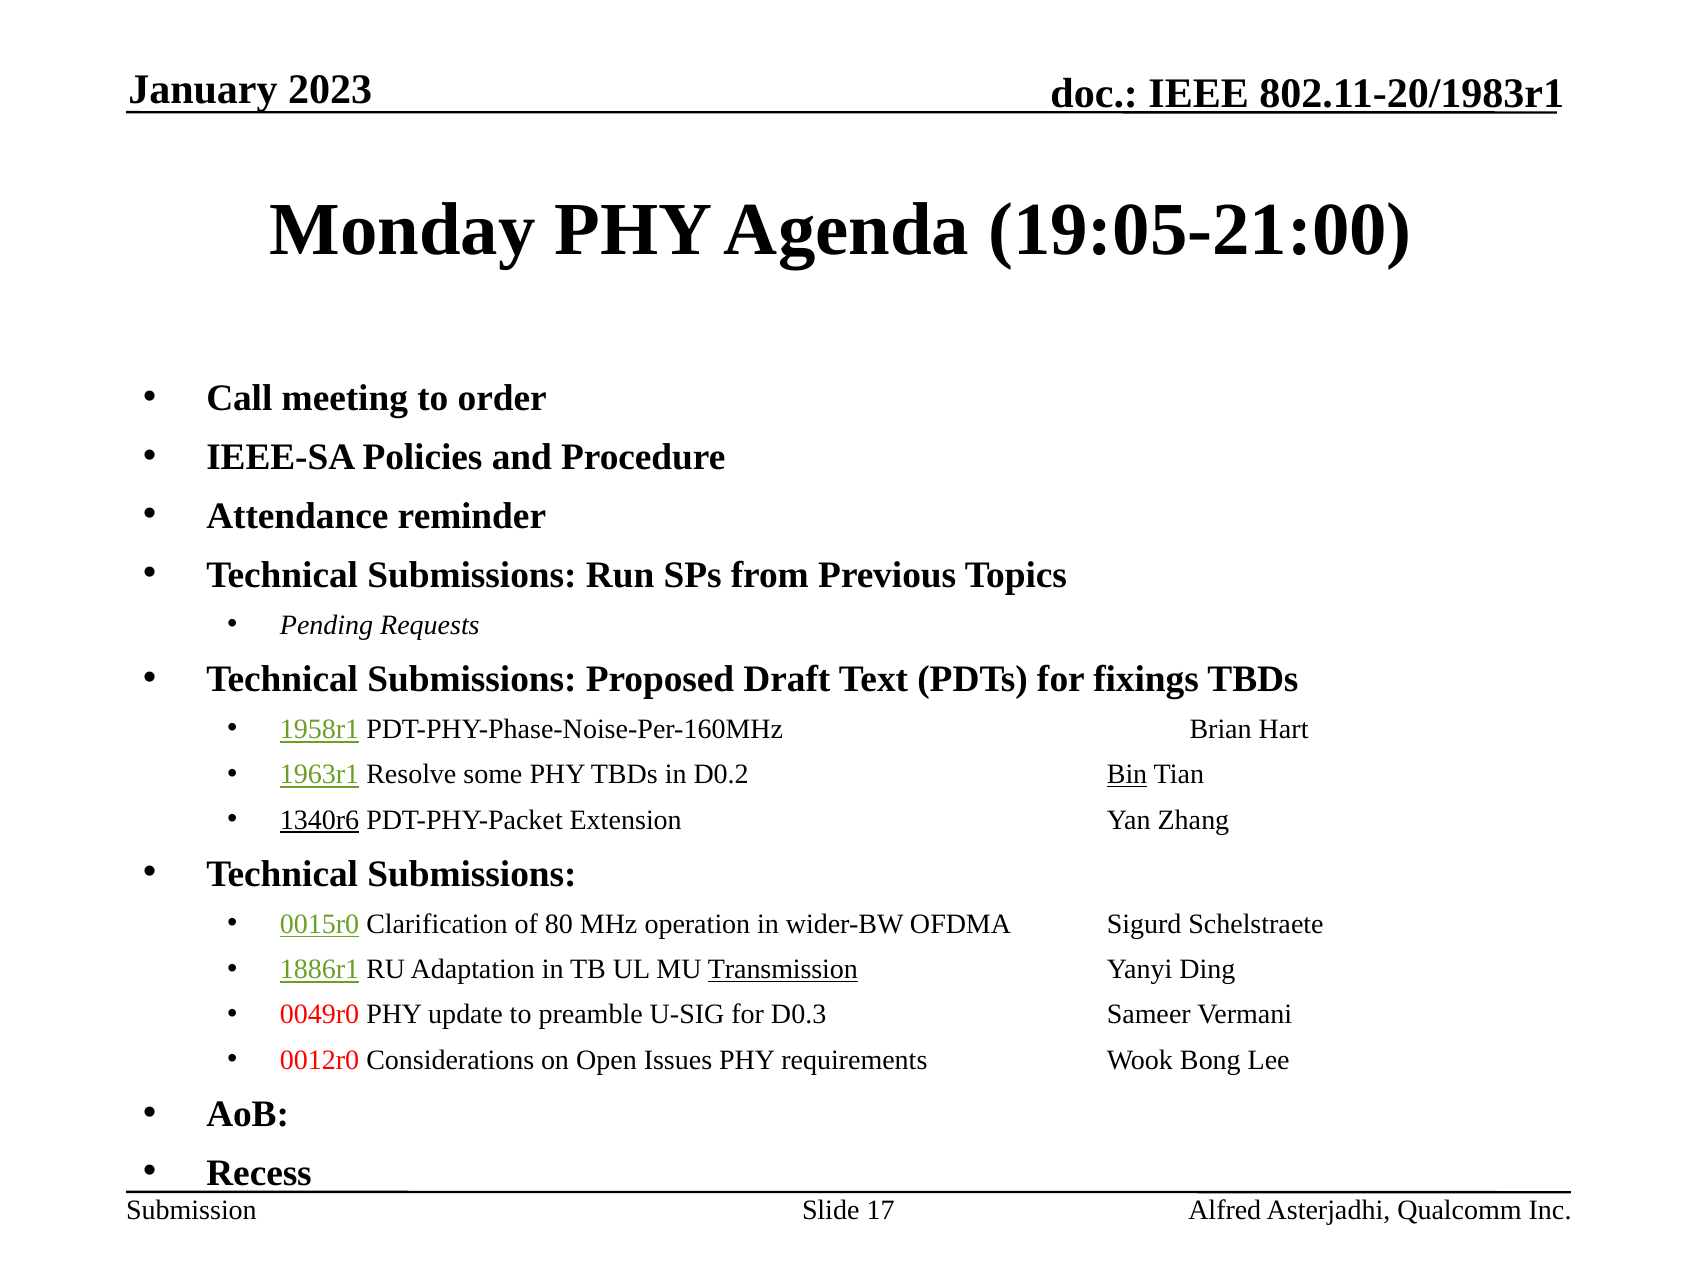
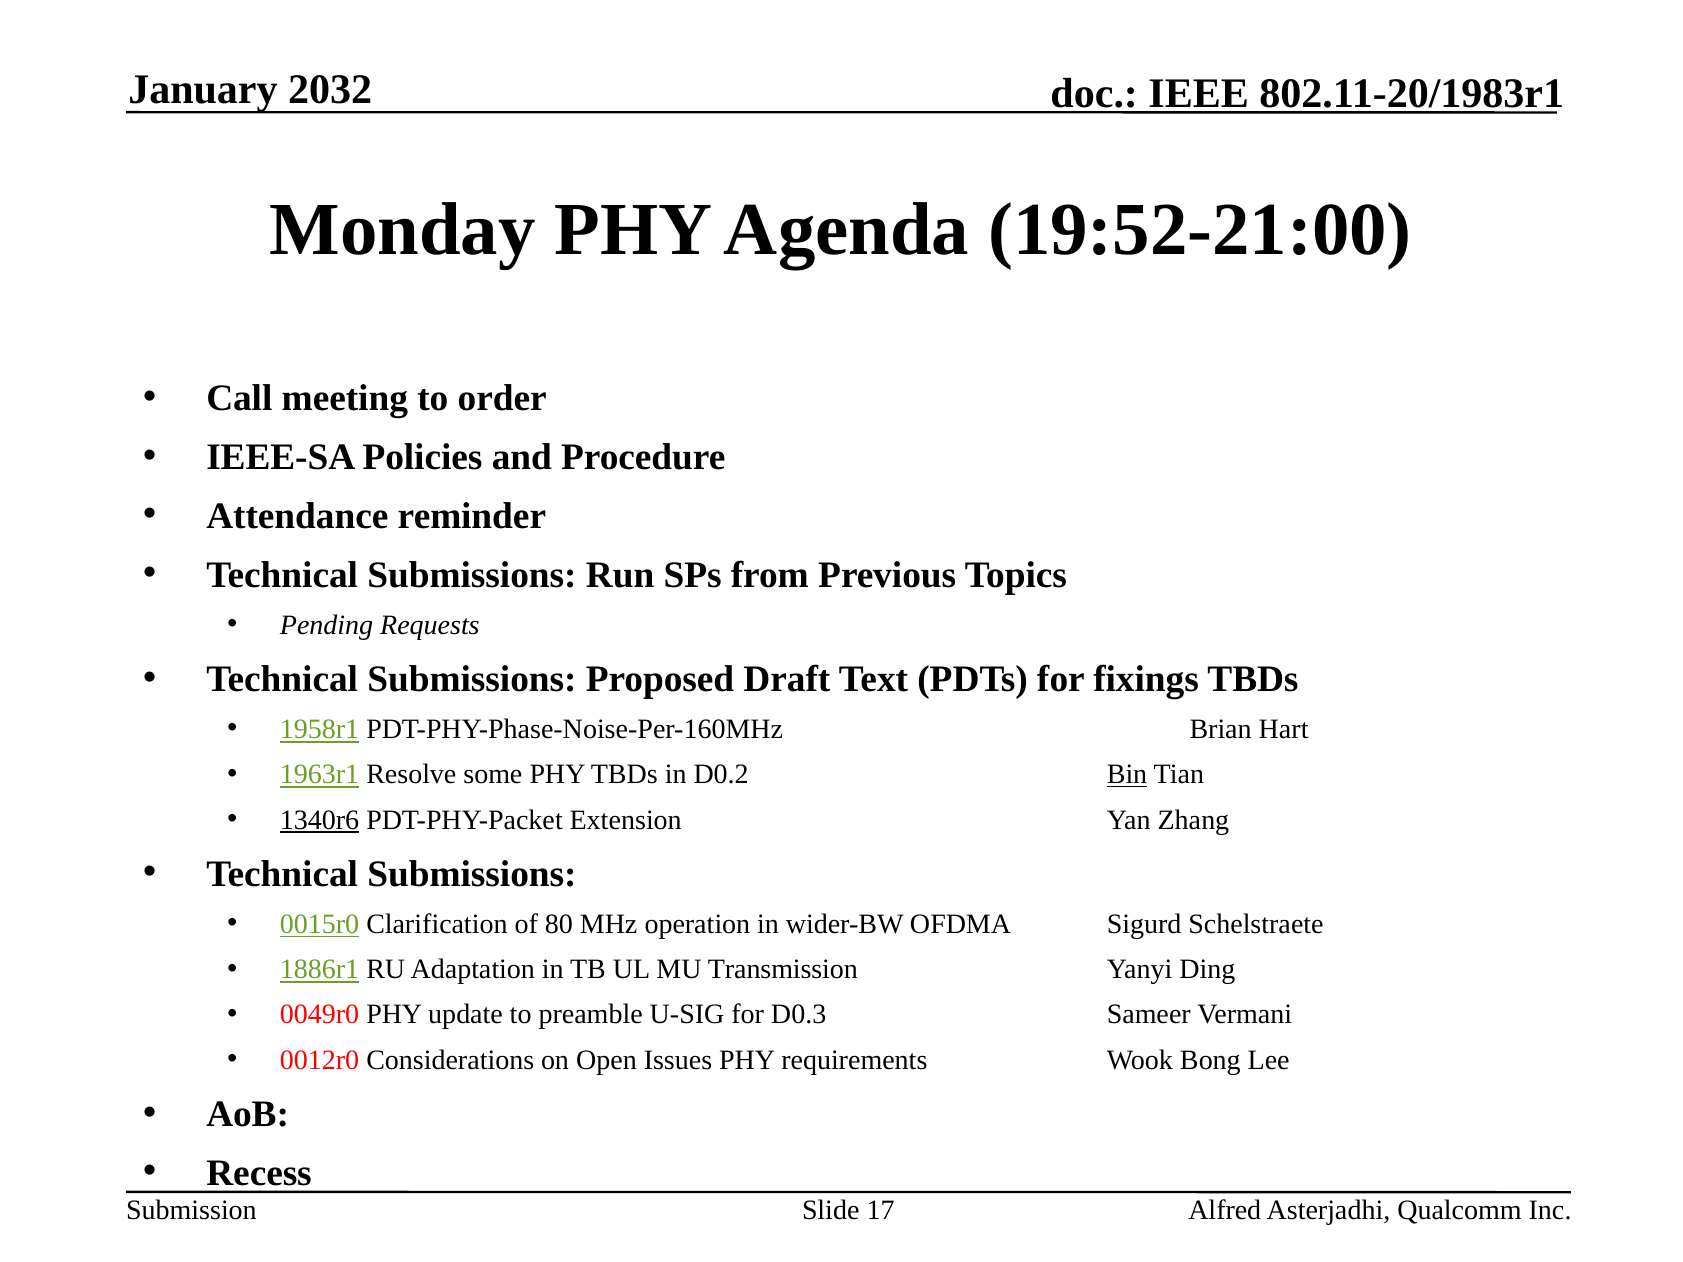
2023: 2023 -> 2032
19:05-21:00: 19:05-21:00 -> 19:52-21:00
Transmission underline: present -> none
